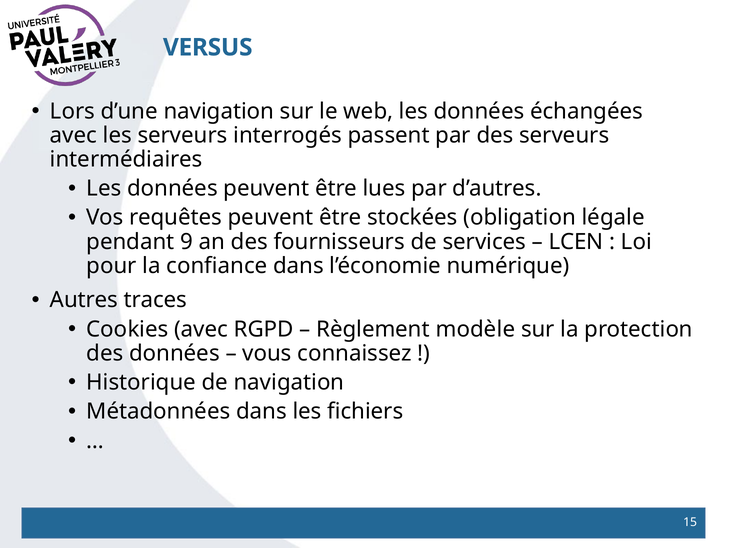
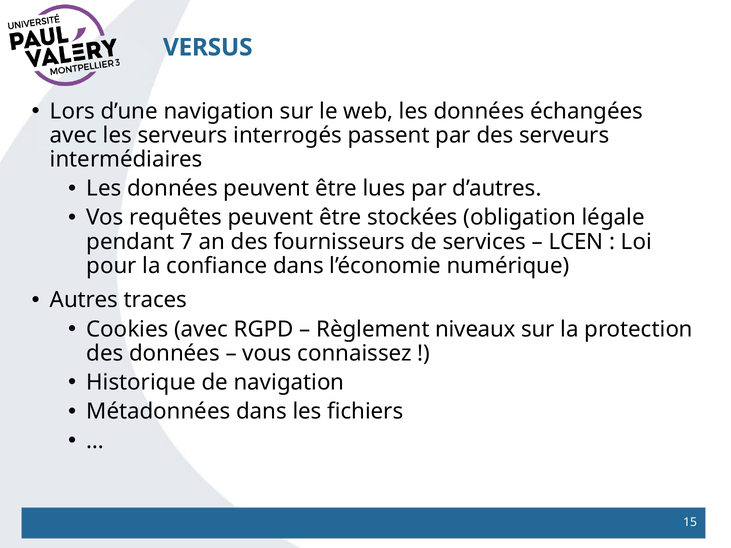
9: 9 -> 7
modèle: modèle -> niveaux
